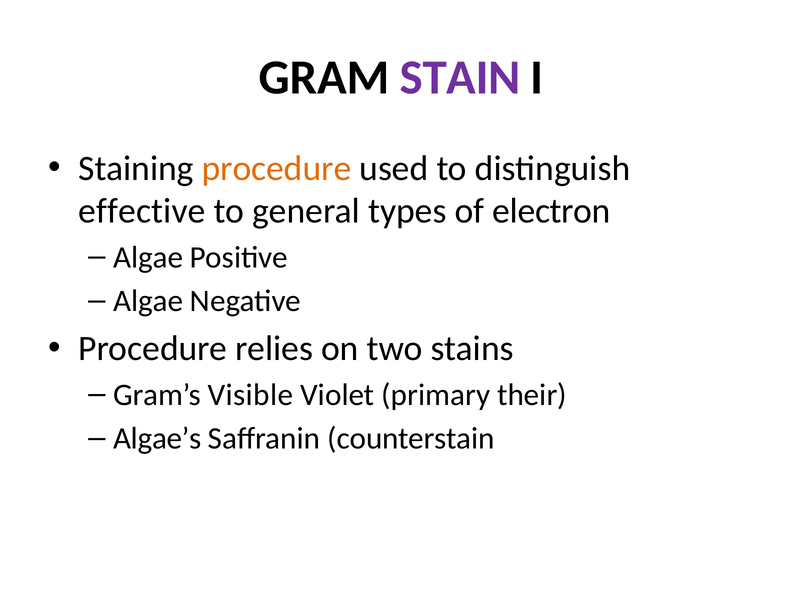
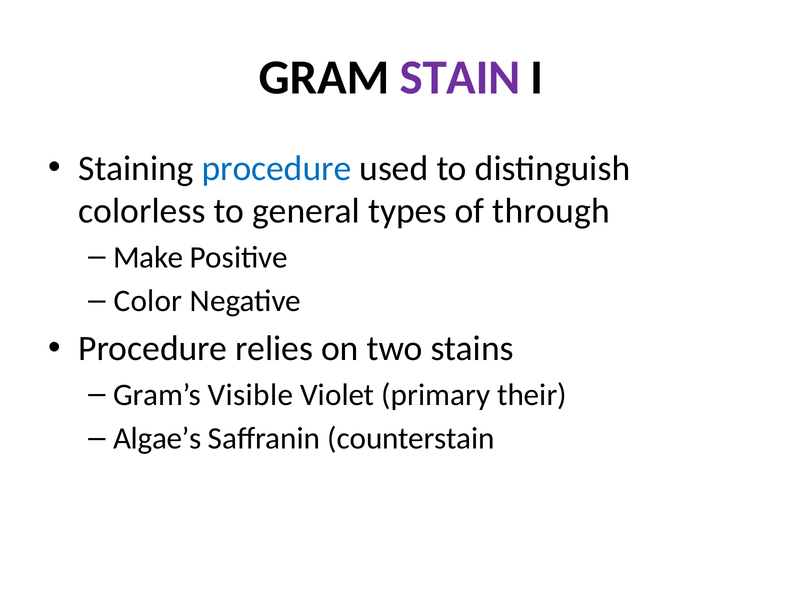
procedure at (276, 168) colour: orange -> blue
effective: effective -> colorless
electron: electron -> through
Algae at (148, 257): Algae -> Make
Algae at (148, 301): Algae -> Color
